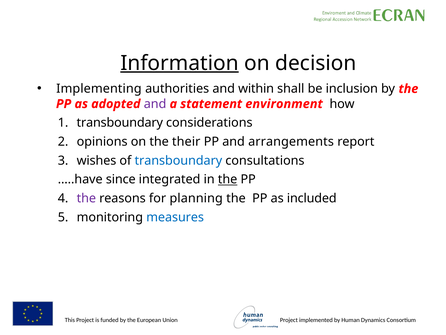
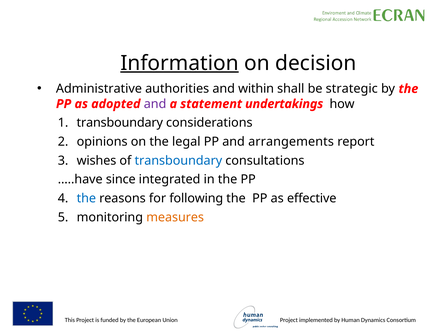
Implementing: Implementing -> Administrative
inclusion: inclusion -> strategic
environment: environment -> undertakings
their: their -> legal
the at (228, 179) underline: present -> none
the at (86, 198) colour: purple -> blue
planning: planning -> following
included: included -> effective
measures colour: blue -> orange
